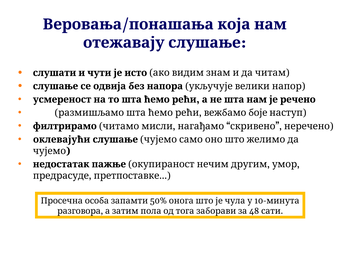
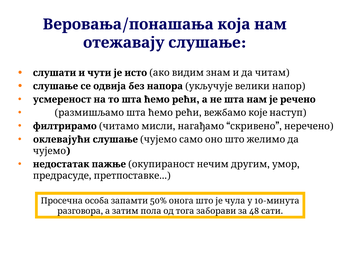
боје: боје -> које
